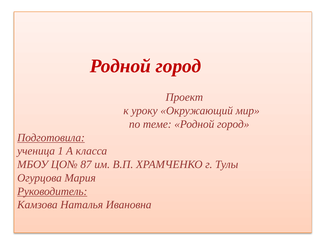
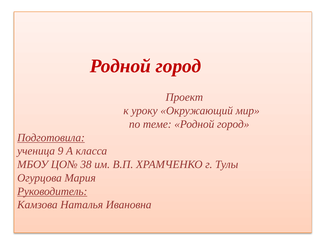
1: 1 -> 9
87: 87 -> 38
